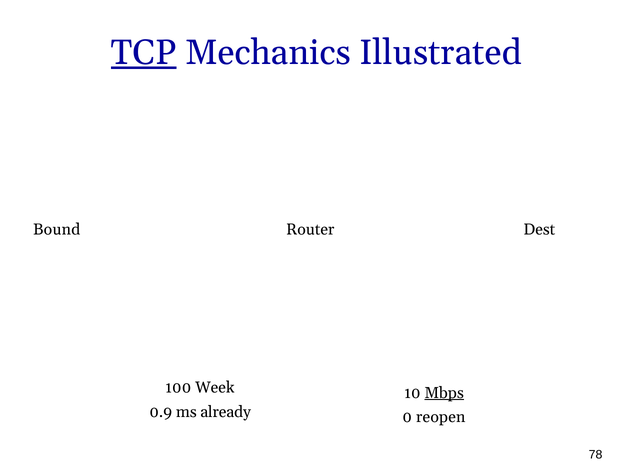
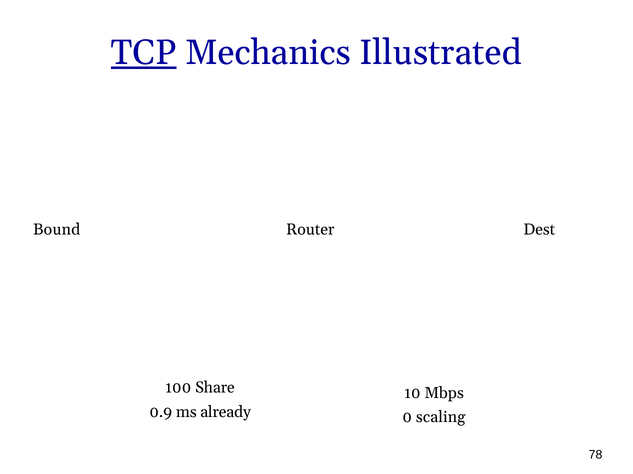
Week: Week -> Share
Mbps underline: present -> none
reopen: reopen -> scaling
